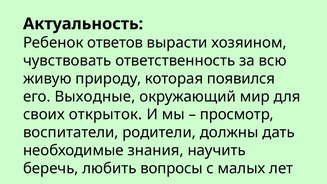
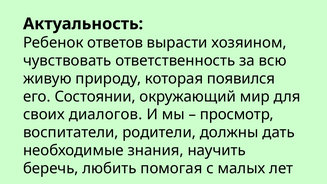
Выходные: Выходные -> Состоянии
открыток: открыток -> диалогов
вопросы: вопросы -> помогая
